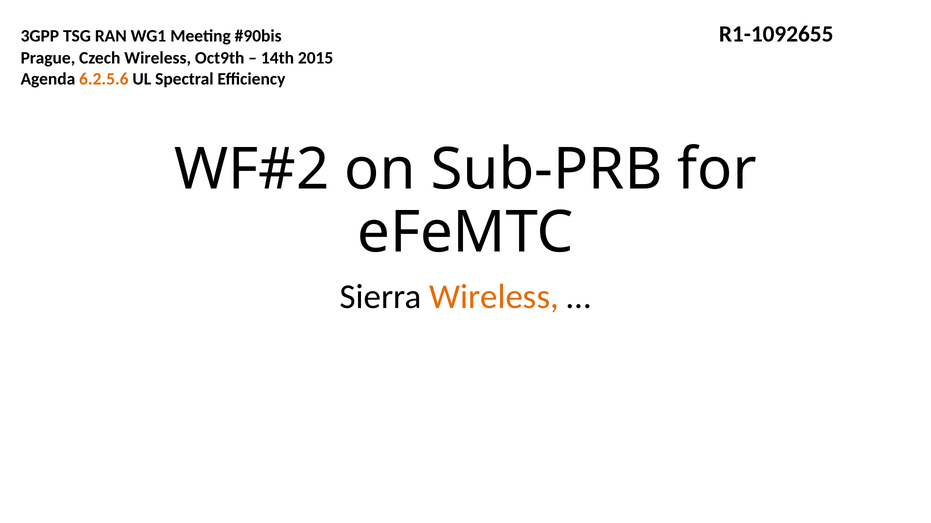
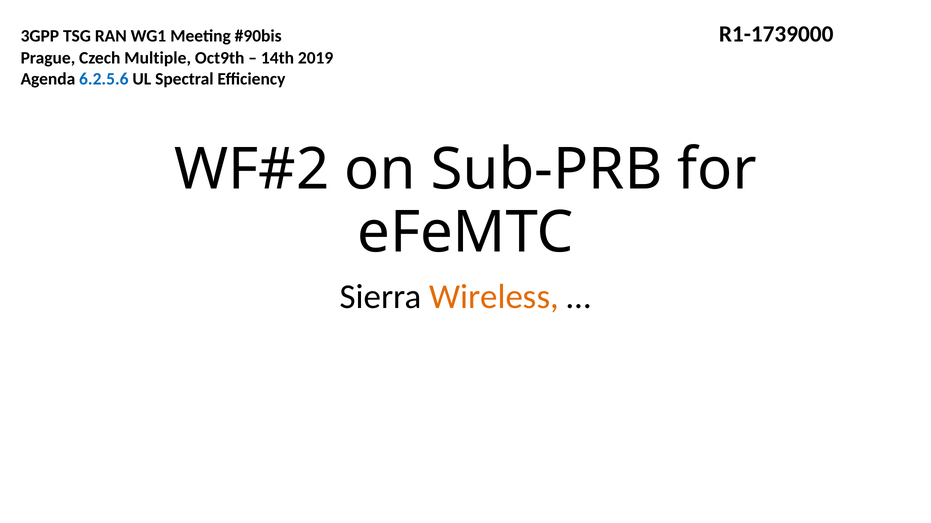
R1-1092655: R1-1092655 -> R1-1739000
Czech Wireless: Wireless -> Multiple
2015: 2015 -> 2019
6.2.5.6 colour: orange -> blue
